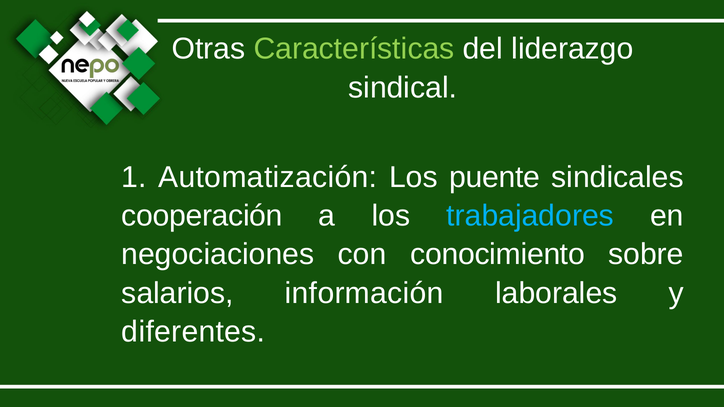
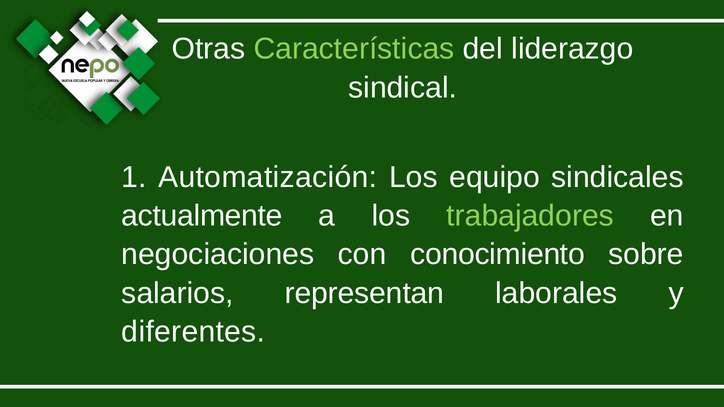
puente: puente -> equipo
cooperación: cooperación -> actualmente
trabajadores colour: light blue -> light green
información: información -> representan
